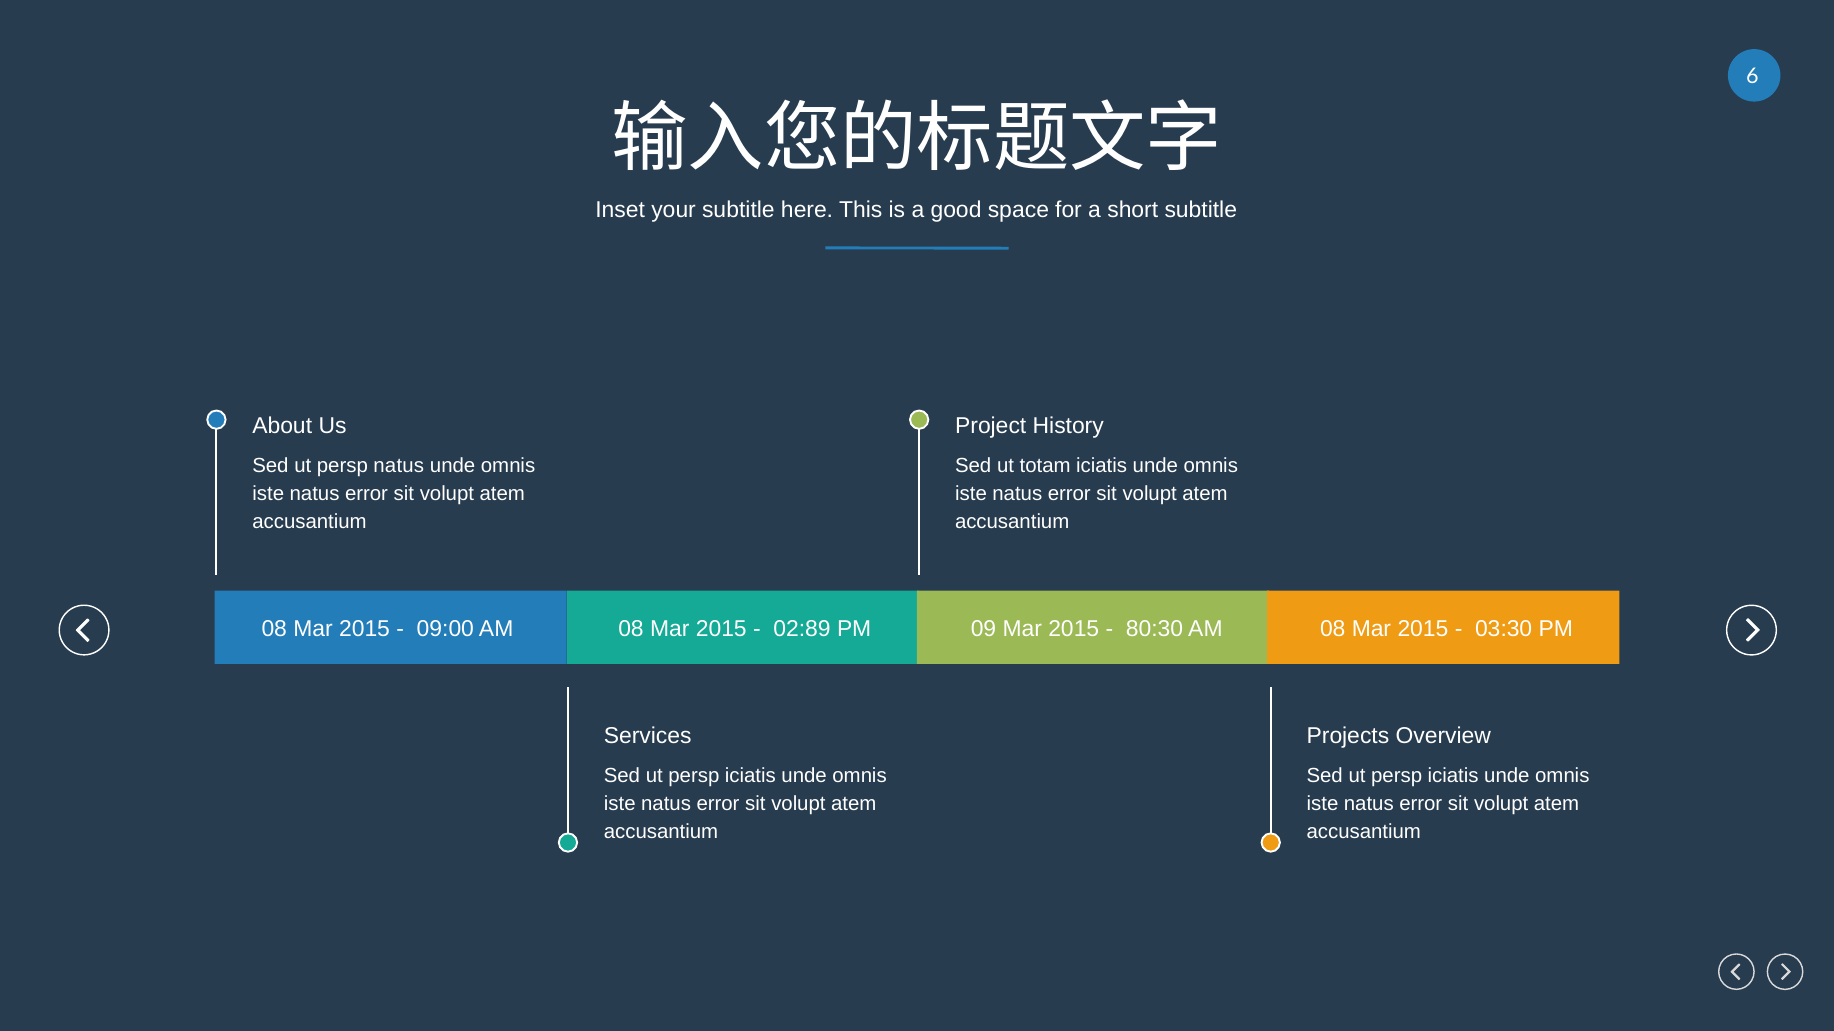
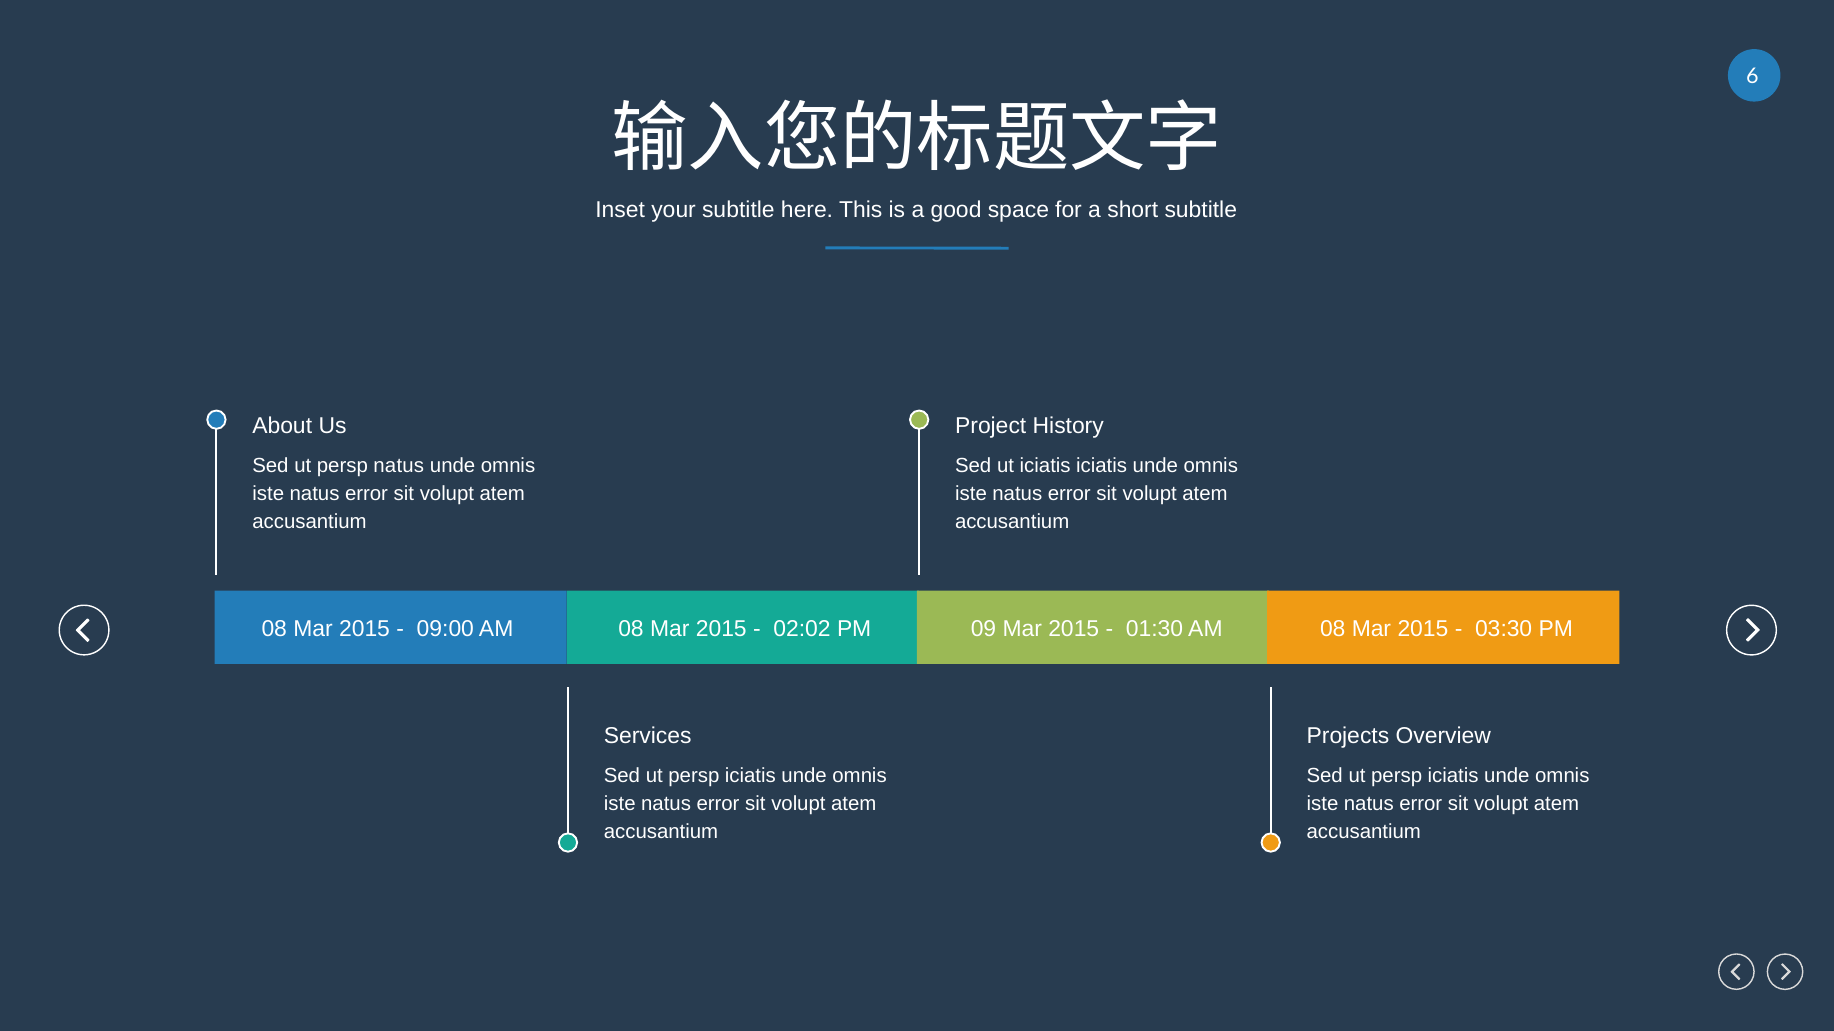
ut totam: totam -> iciatis
02:89: 02:89 -> 02:02
80:30: 80:30 -> 01:30
